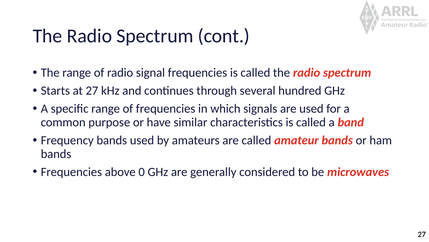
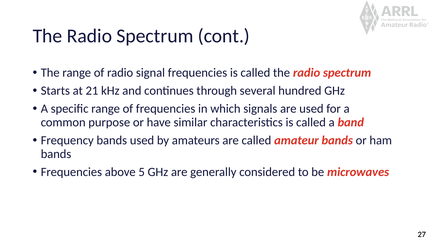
at 27: 27 -> 21
0: 0 -> 5
